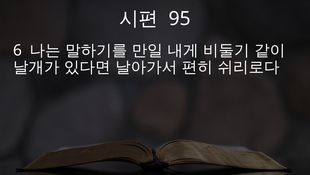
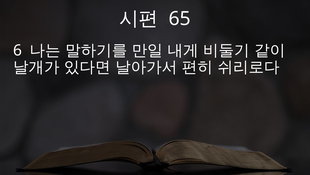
95: 95 -> 65
